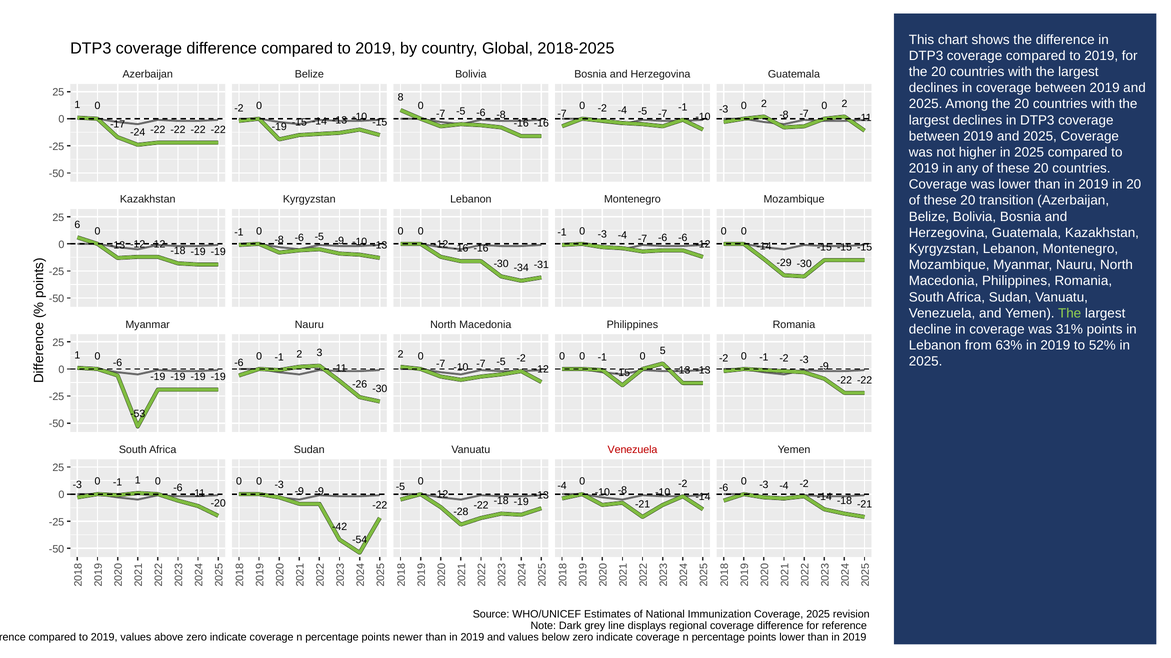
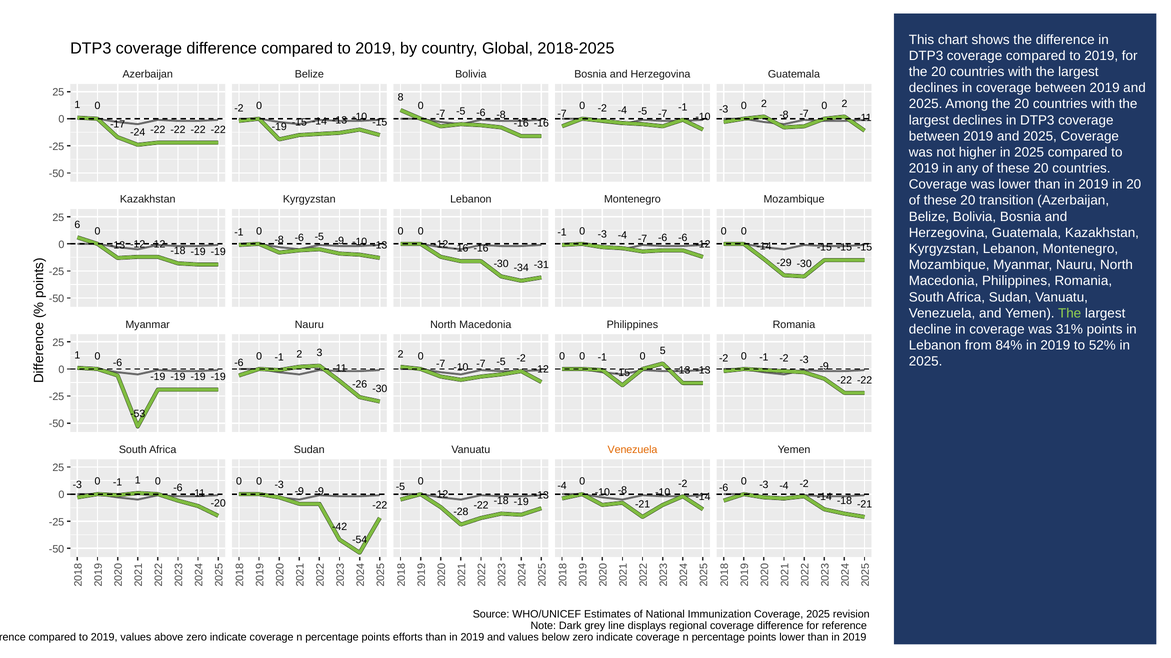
63%: 63% -> 84%
Venezuela at (633, 450) colour: red -> orange
newer: newer -> efforts
